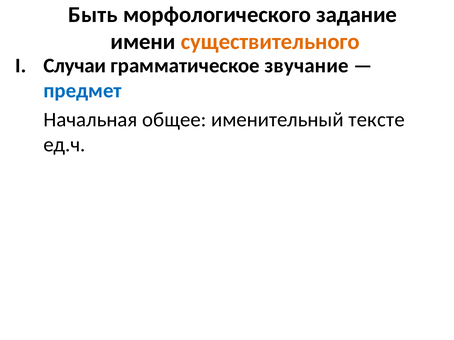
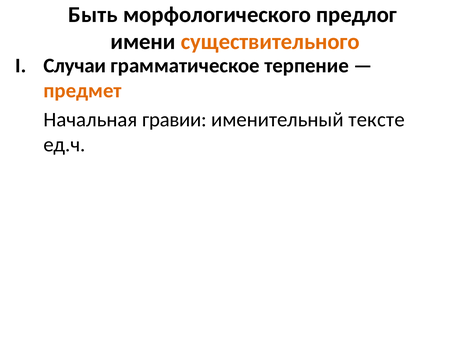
задание: задание -> предлог
звучание: звучание -> терпение
предмет colour: blue -> orange
общее: общее -> гравии
